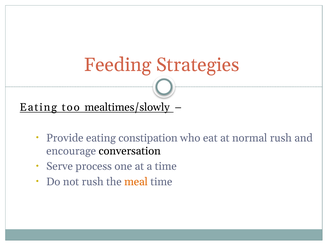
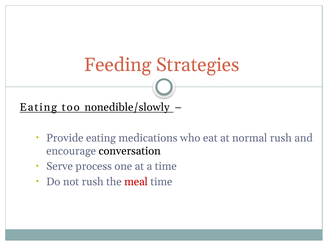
mealtimes/slowly: mealtimes/slowly -> nonedible/slowly
constipation: constipation -> medications
meal colour: orange -> red
